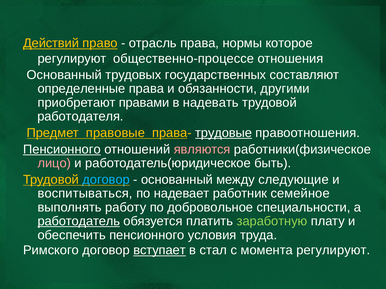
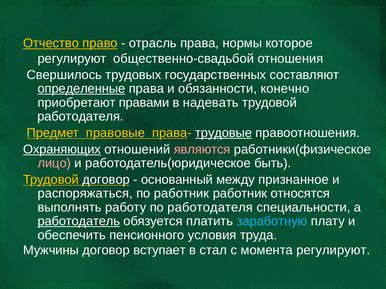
Действий: Действий -> Отчество
общественно-процессе: общественно-процессе -> общественно-свадьбой
Основанный at (64, 75): Основанный -> Свершилось
определенные underline: none -> present
другими: другими -> конечно
Пенсионного at (62, 150): Пенсионного -> Охраняющих
договор at (106, 180) colour: light blue -> white
следующие: следующие -> признанное
воспитываться: воспитываться -> распоряжаться
по надевает: надевает -> работник
семейное: семейное -> относятся
по добровольное: добровольное -> работодателя
заработную colour: light green -> light blue
Римского: Римского -> Мужчины
вступает underline: present -> none
